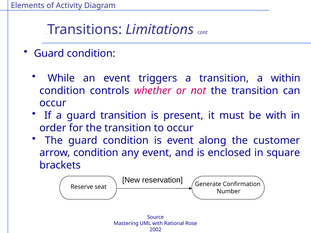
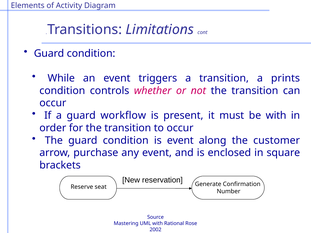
within: within -> prints
guard transition: transition -> workflow
arrow condition: condition -> purchase
